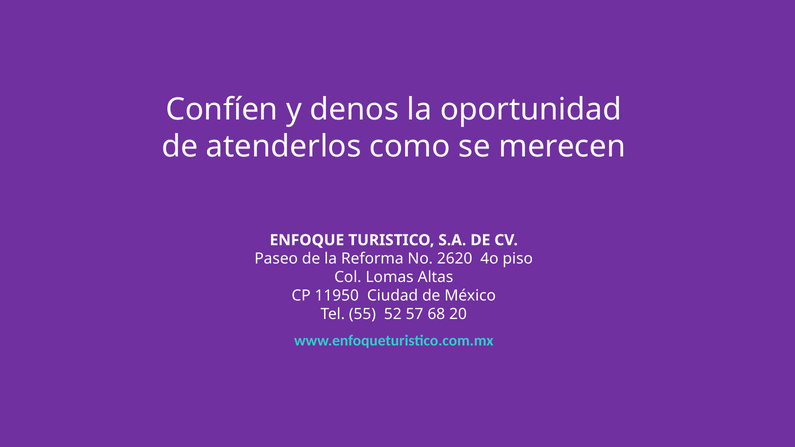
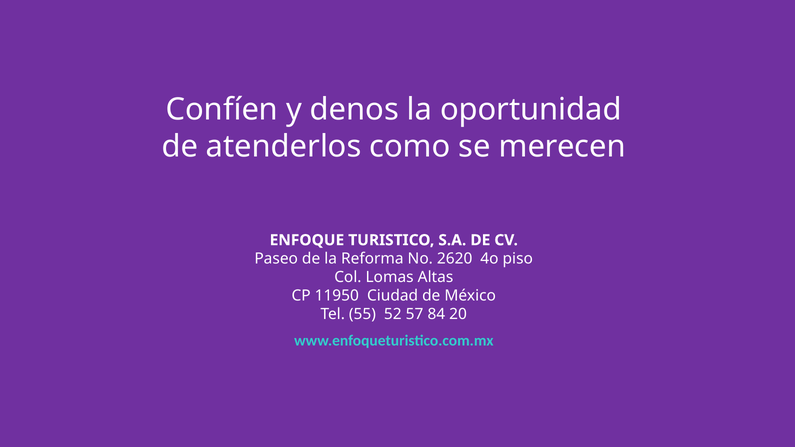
68: 68 -> 84
